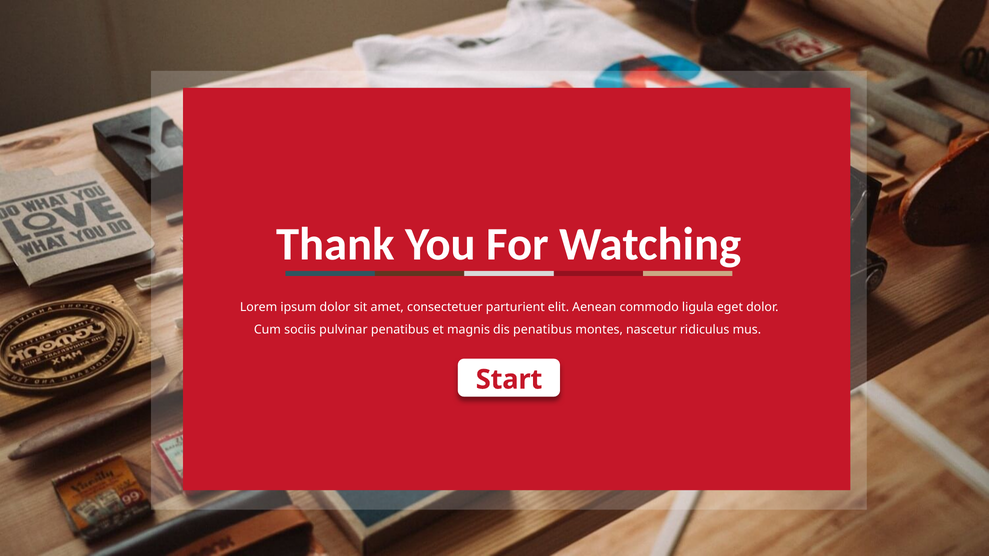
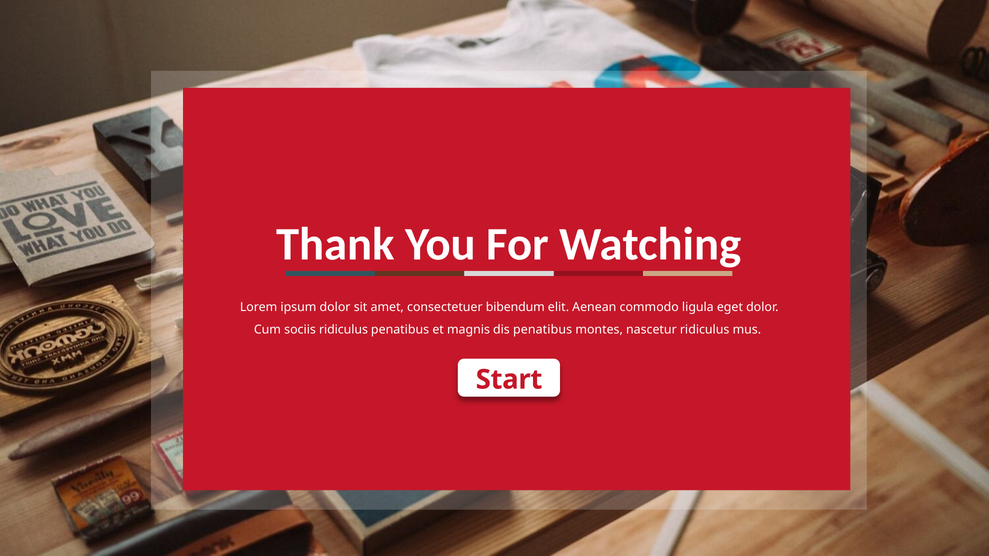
parturient: parturient -> bibendum
sociis pulvinar: pulvinar -> ridiculus
